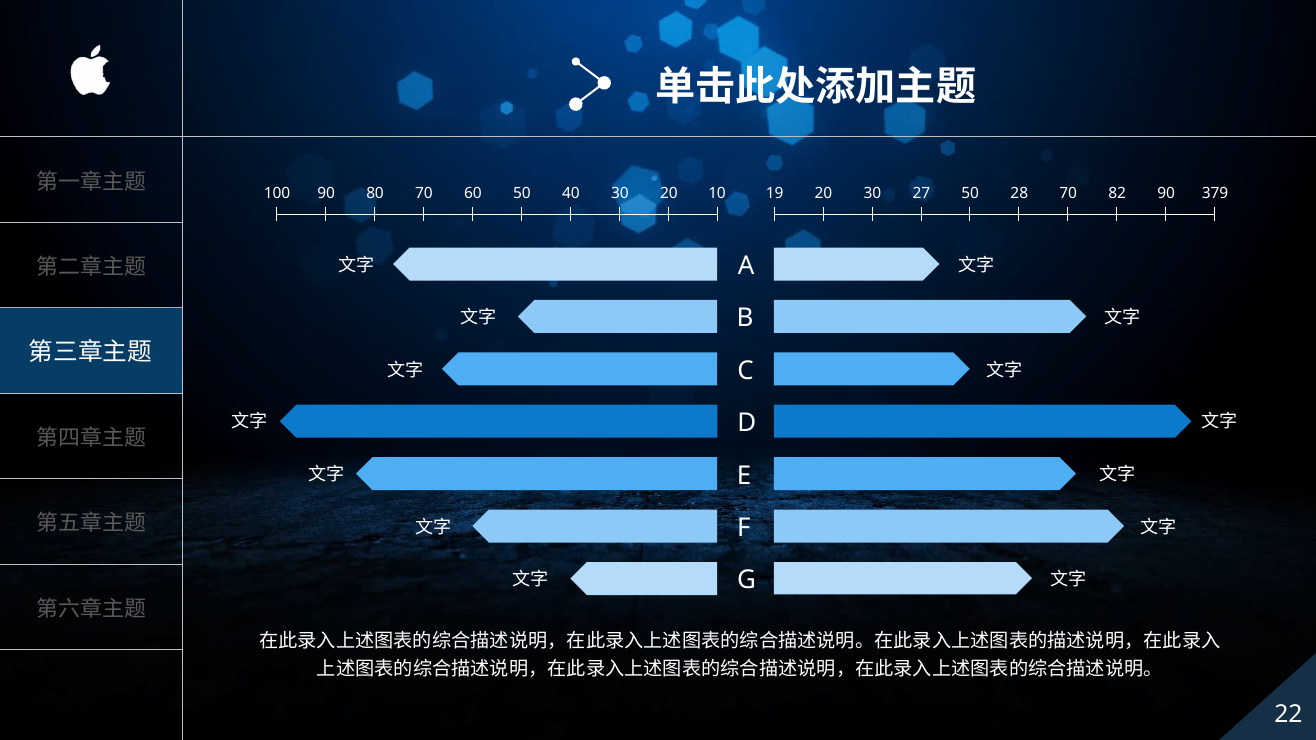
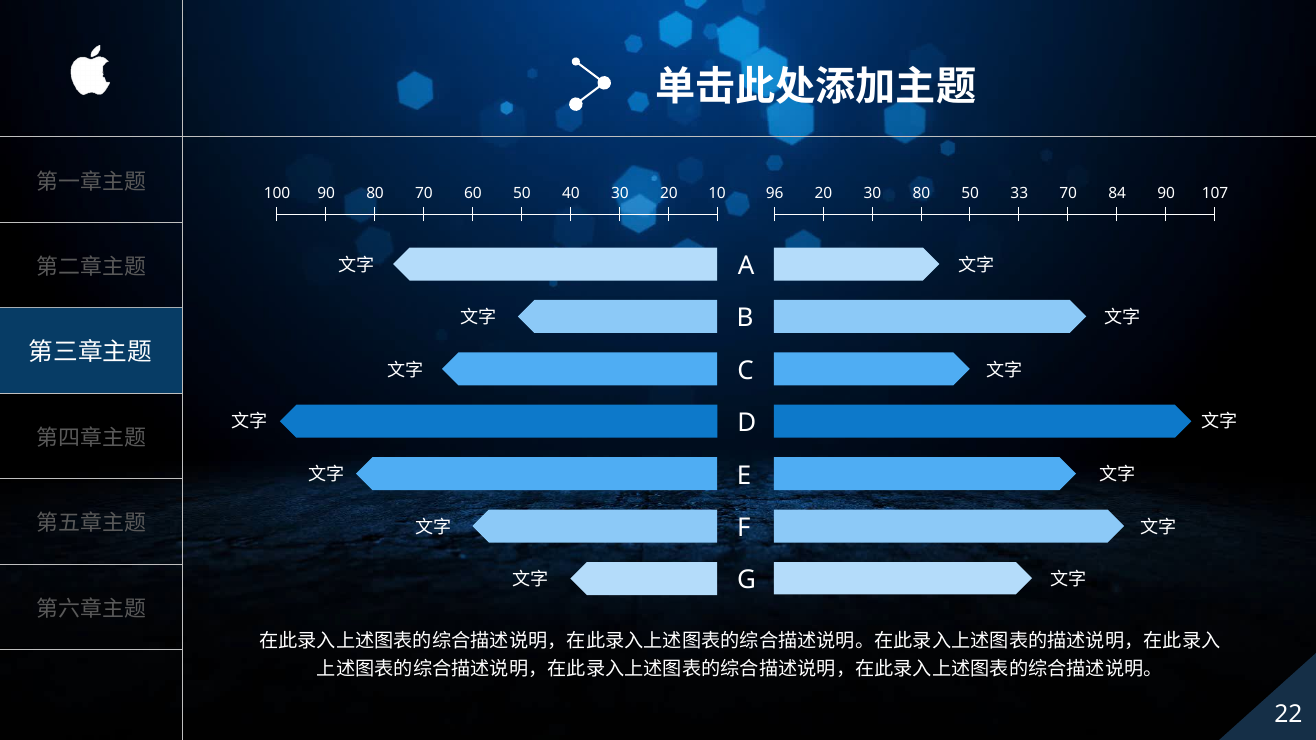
19: 19 -> 96
30 27: 27 -> 80
28: 28 -> 33
82: 82 -> 84
379: 379 -> 107
